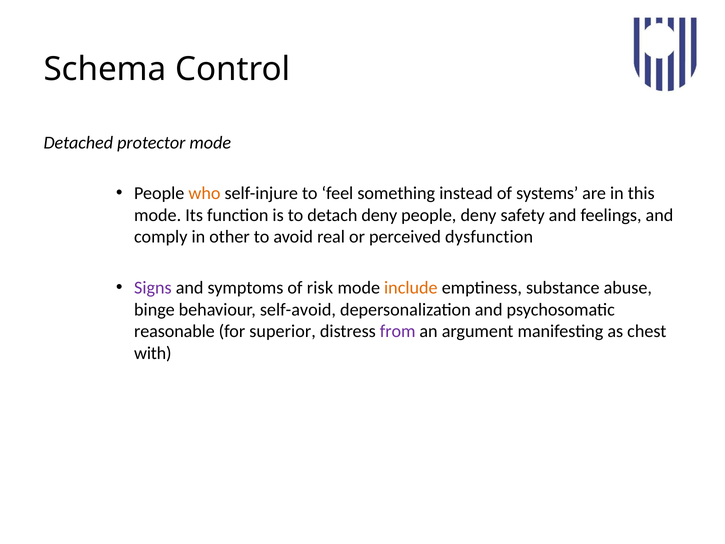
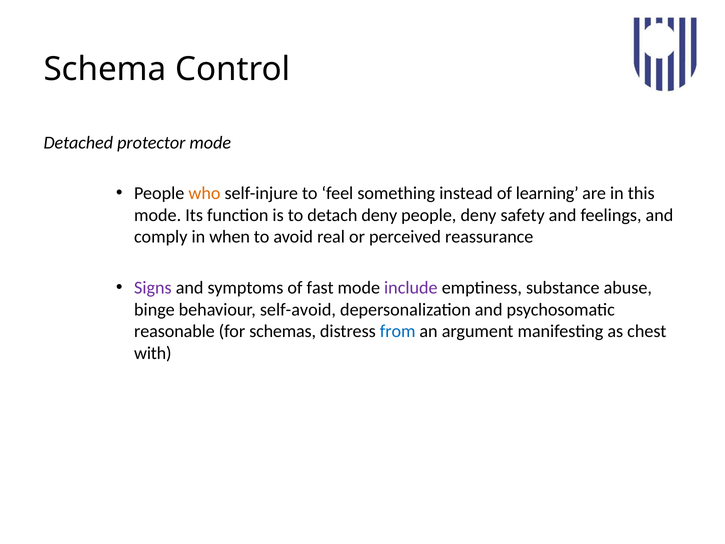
systems: systems -> learning
other: other -> when
dysfunction: dysfunction -> reassurance
risk: risk -> fast
include colour: orange -> purple
superior: superior -> schemas
from colour: purple -> blue
